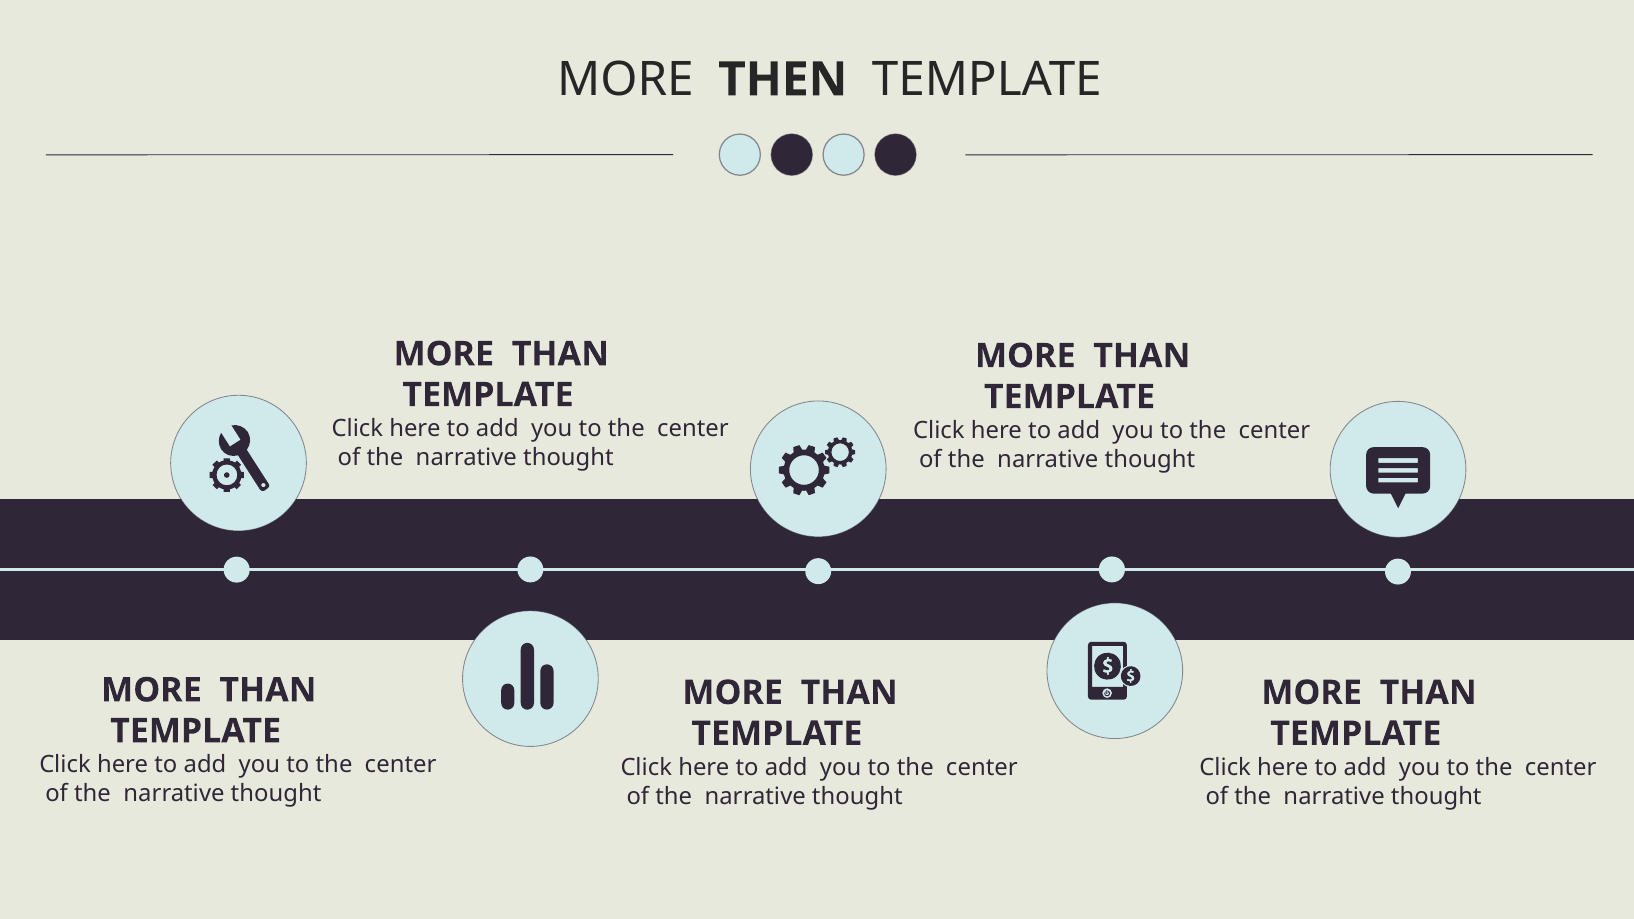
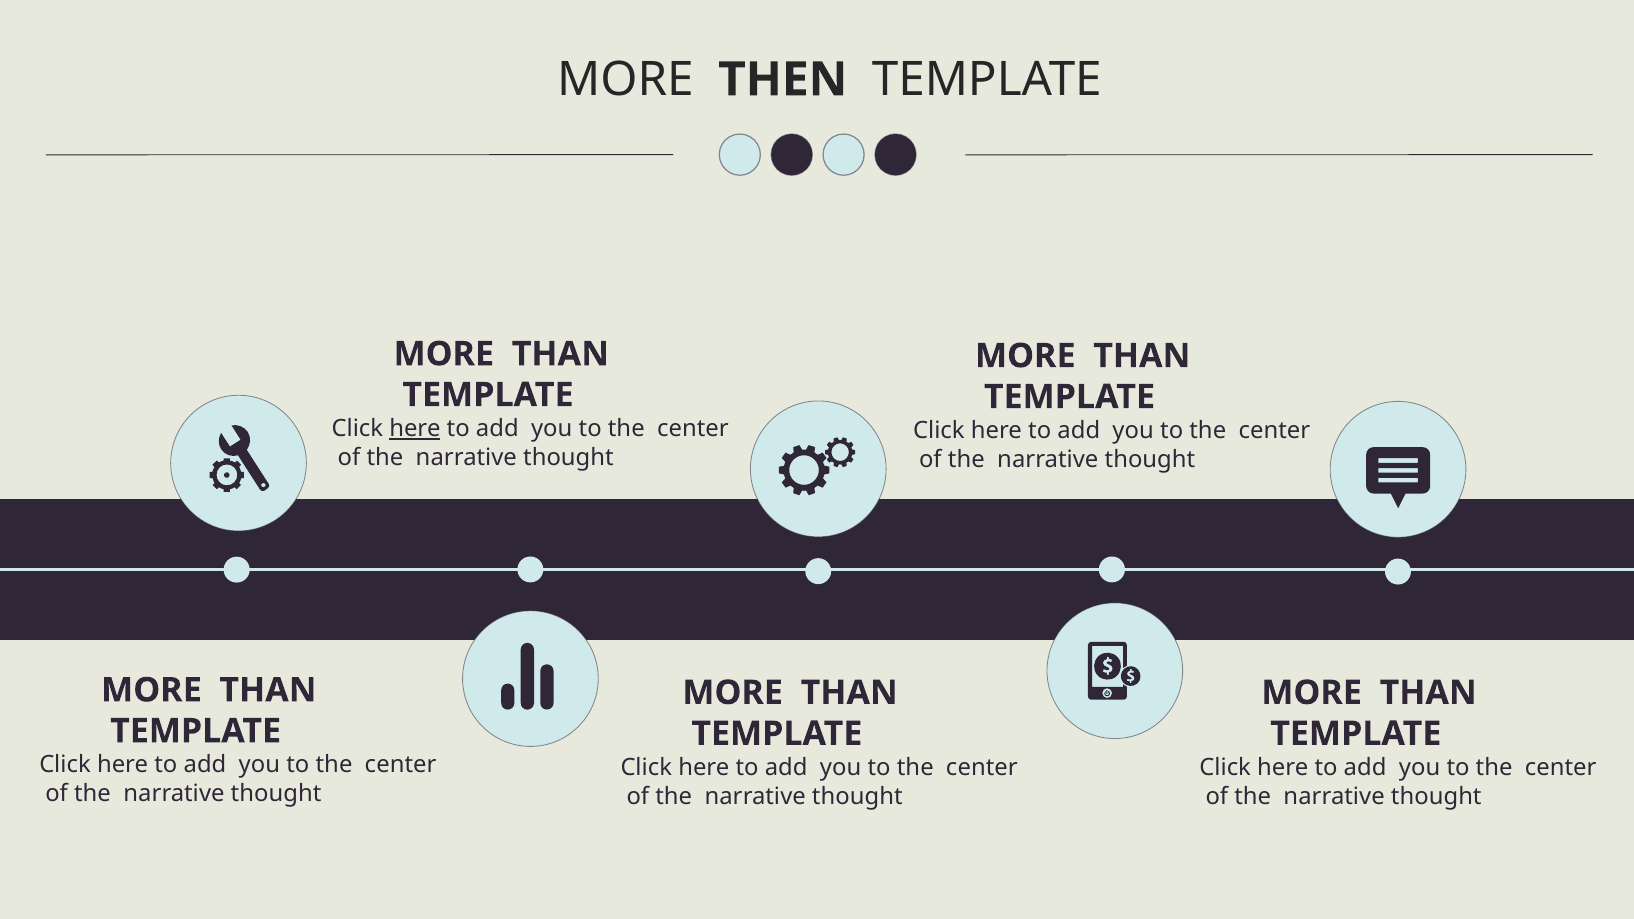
here at (415, 429) underline: none -> present
